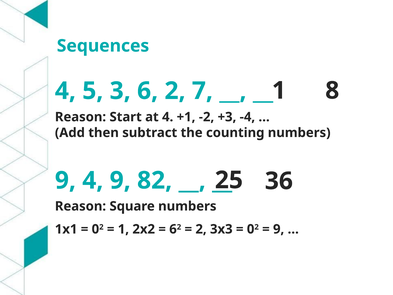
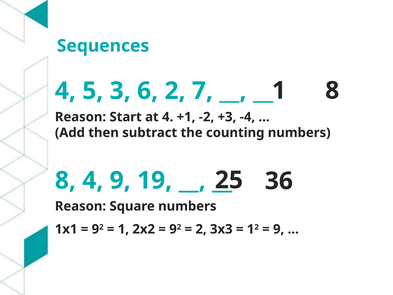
9 at (65, 180): 9 -> 8
82: 82 -> 19
0 at (95, 229): 0 -> 9
6 at (173, 229): 6 -> 9
0 at (251, 229): 0 -> 1
